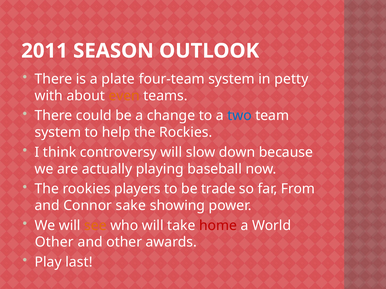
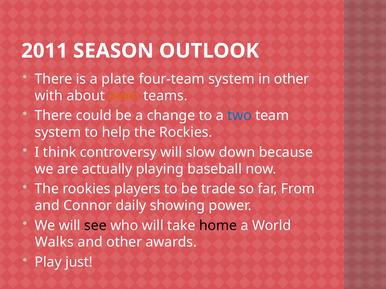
in petty: petty -> other
sake: sake -> daily
see colour: orange -> black
home colour: red -> black
Other at (54, 243): Other -> Walks
last: last -> just
